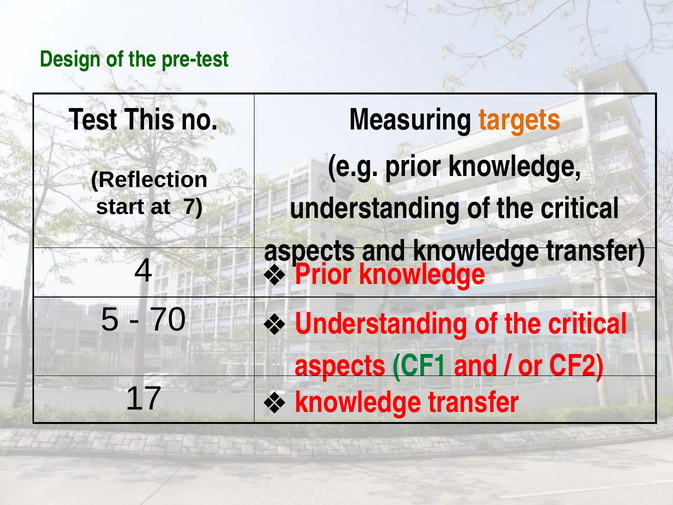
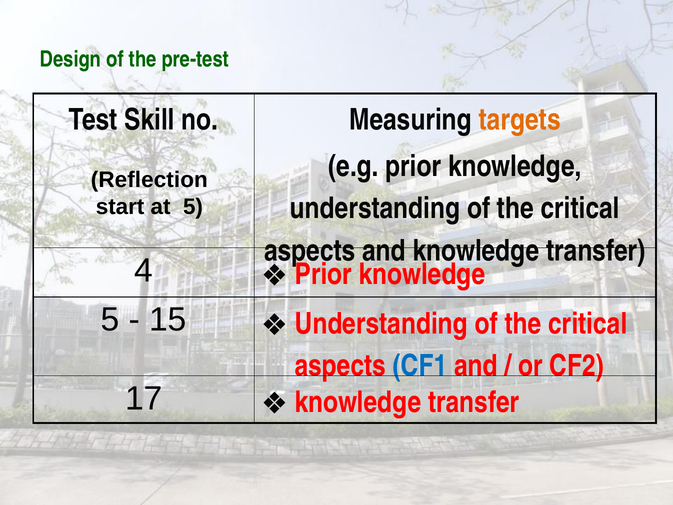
This: This -> Skill
at 7: 7 -> 5
70: 70 -> 15
CF1 colour: green -> blue
